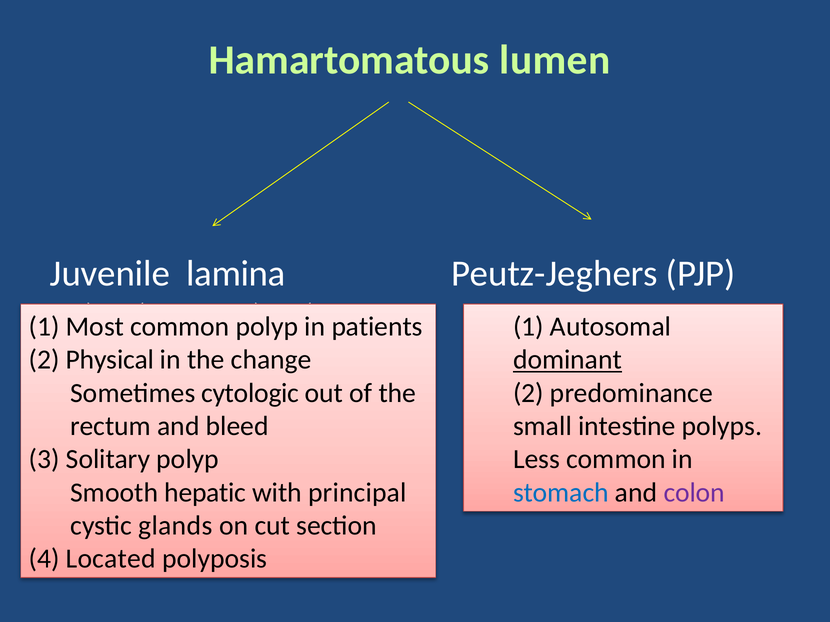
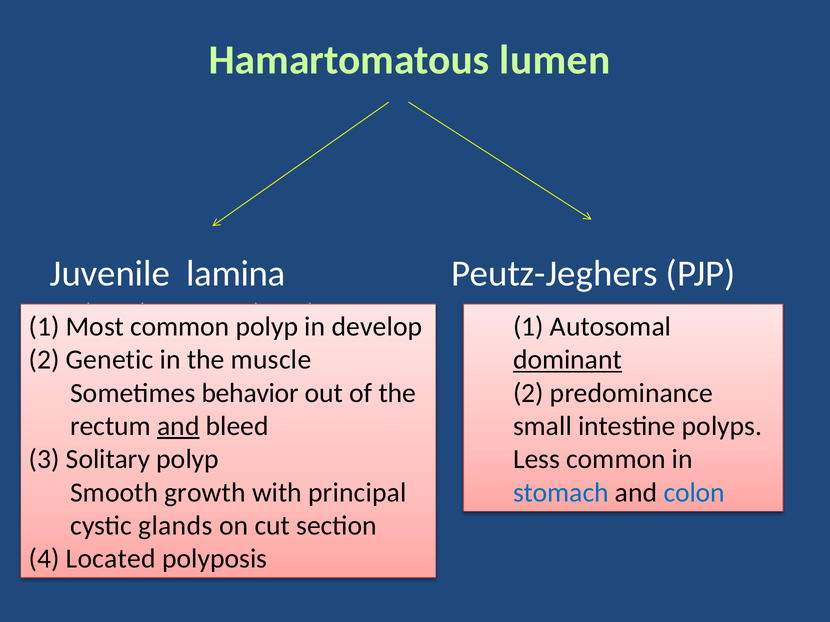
patients: patients -> develop
Physical: Physical -> Genetic
change: change -> muscle
cytologic: cytologic -> behavior
and at (178, 427) underline: none -> present
hepatic: hepatic -> growth
colon colour: purple -> blue
